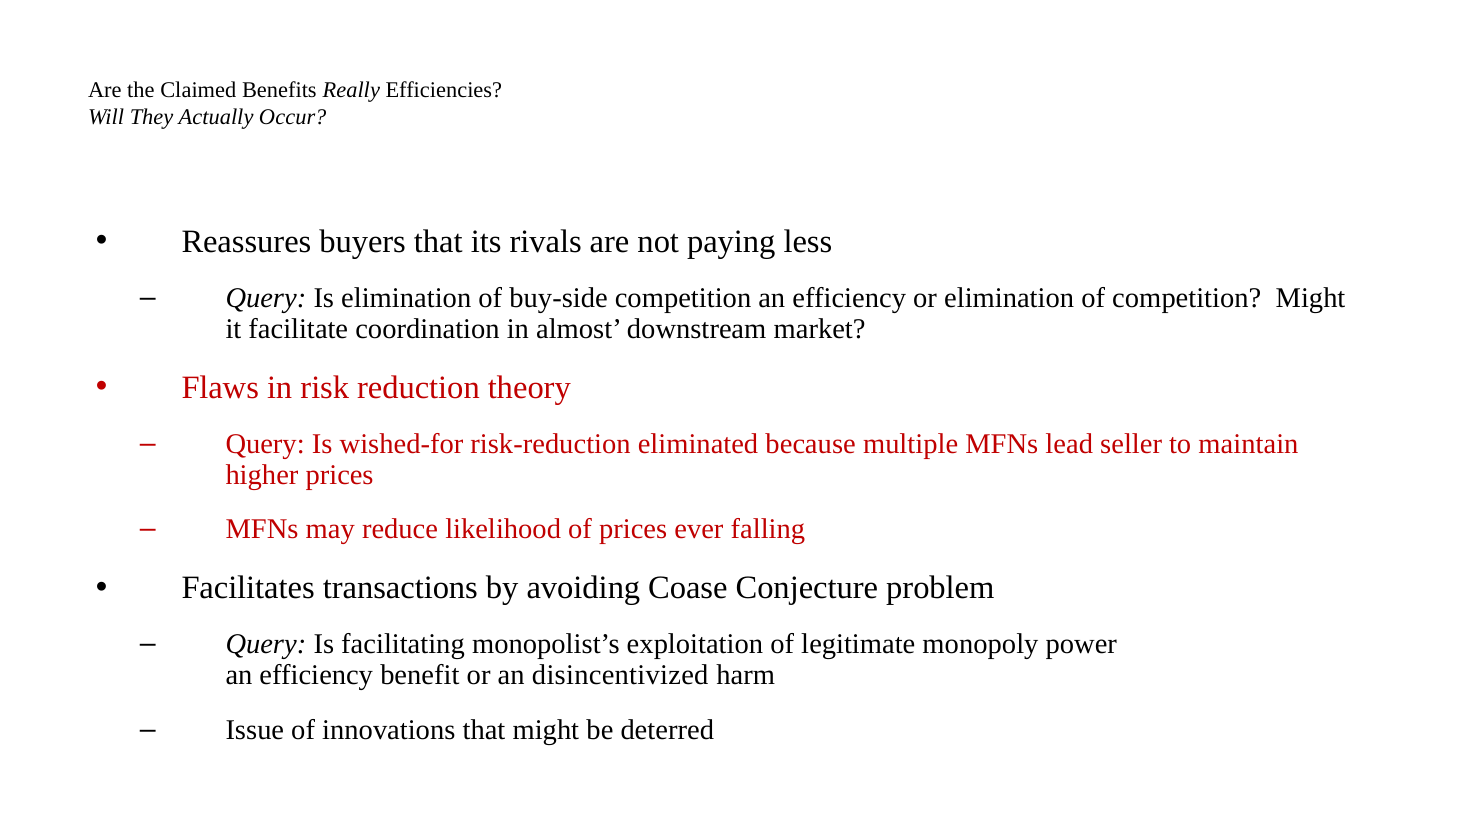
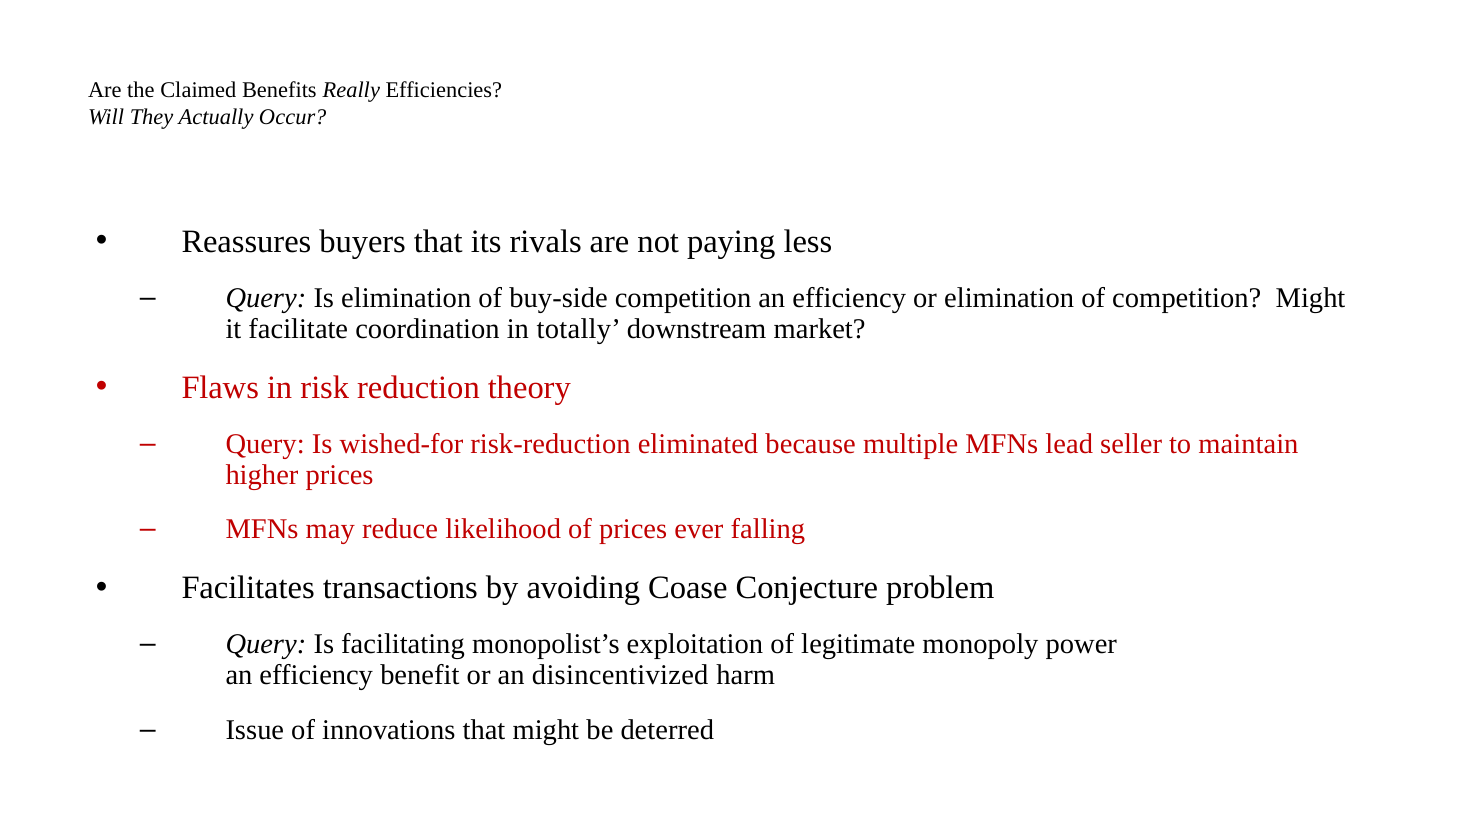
almost: almost -> totally
